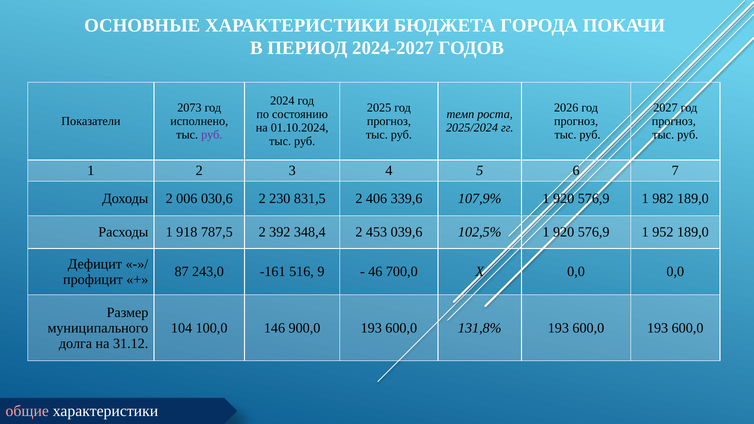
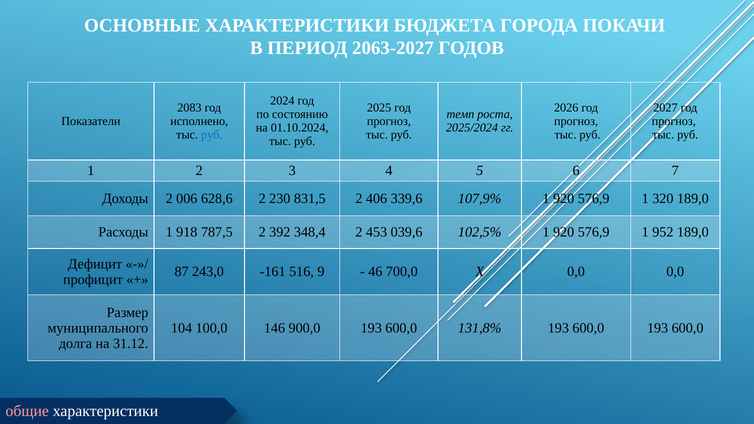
2024-2027: 2024-2027 -> 2063-2027
2073: 2073 -> 2083
руб at (212, 135) colour: purple -> blue
030,6: 030,6 -> 628,6
982: 982 -> 320
